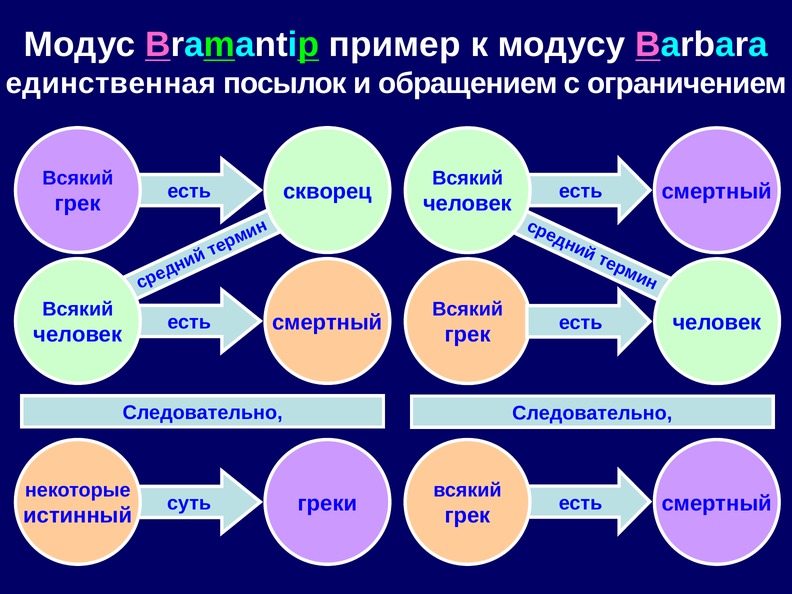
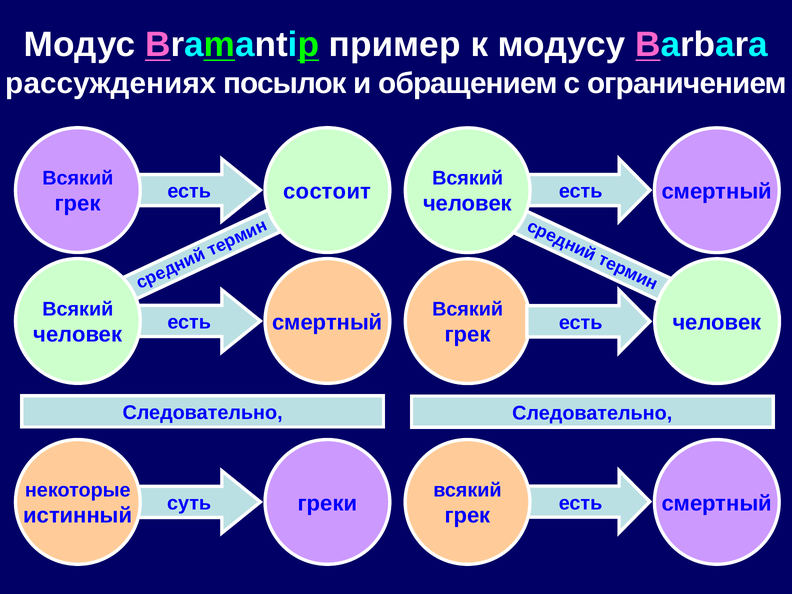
единственная: единственная -> рассуждениях
скворец: скворец -> состоит
